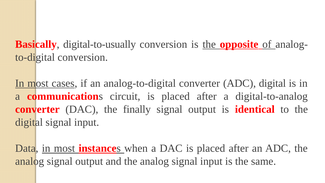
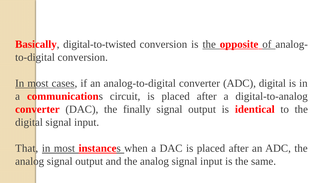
digital-to-usually: digital-to-usually -> digital-to-twisted
Data: Data -> That
